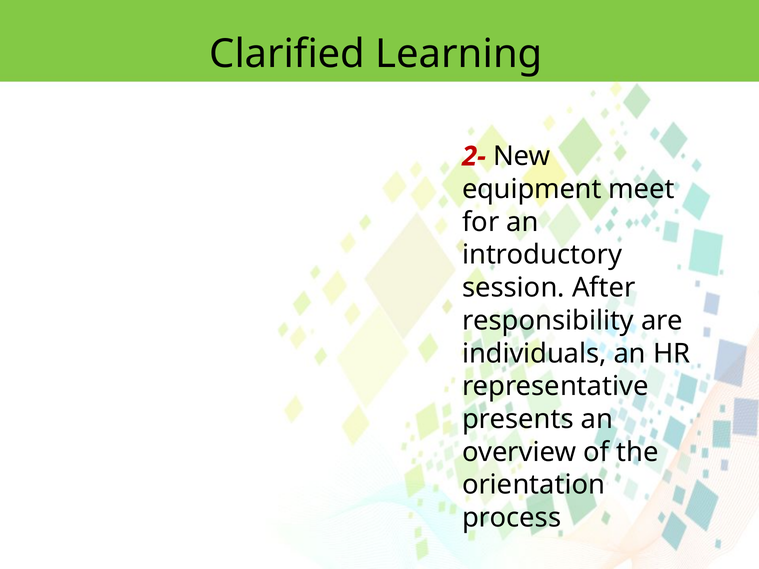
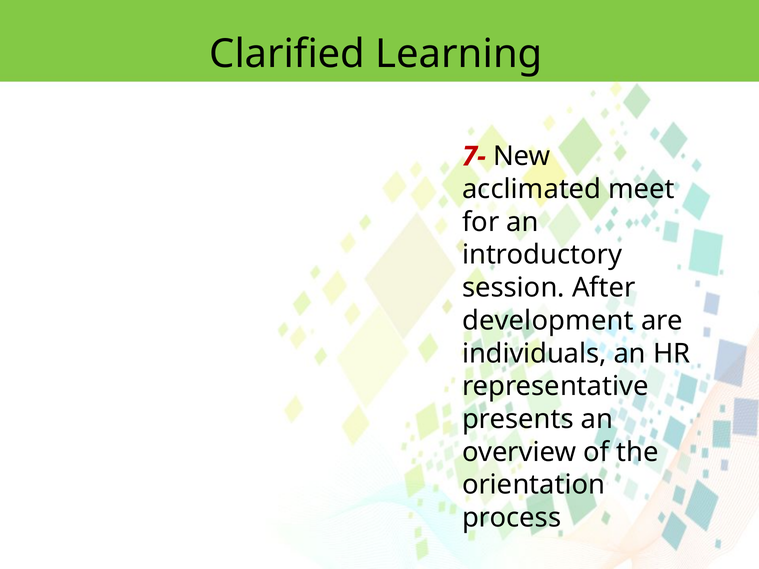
2-: 2- -> 7-
equipment: equipment -> acclimated
responsibility: responsibility -> development
